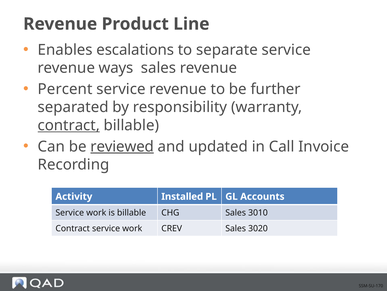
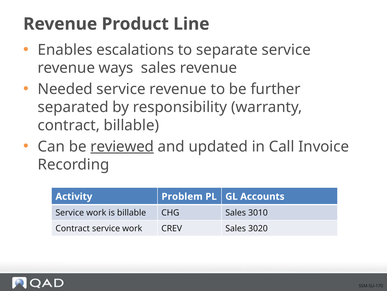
Percent: Percent -> Needed
contract at (69, 125) underline: present -> none
Installed: Installed -> Problem
